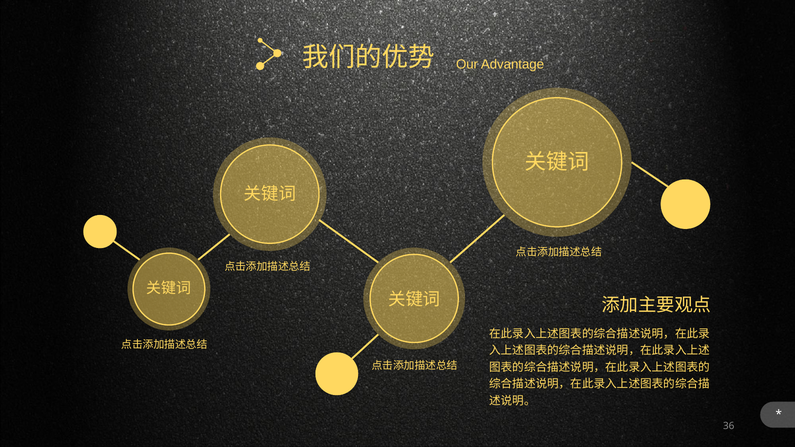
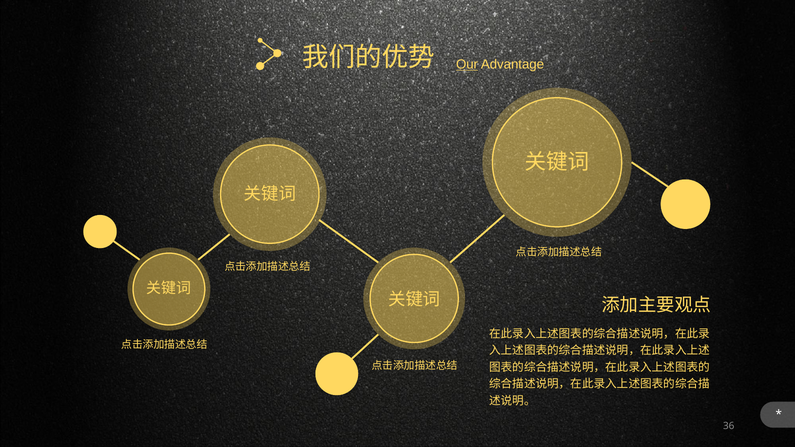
Our underline: none -> present
